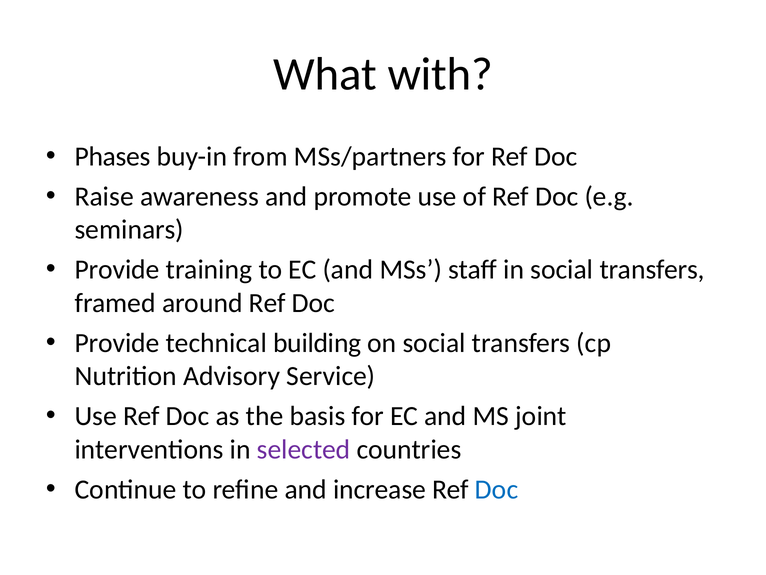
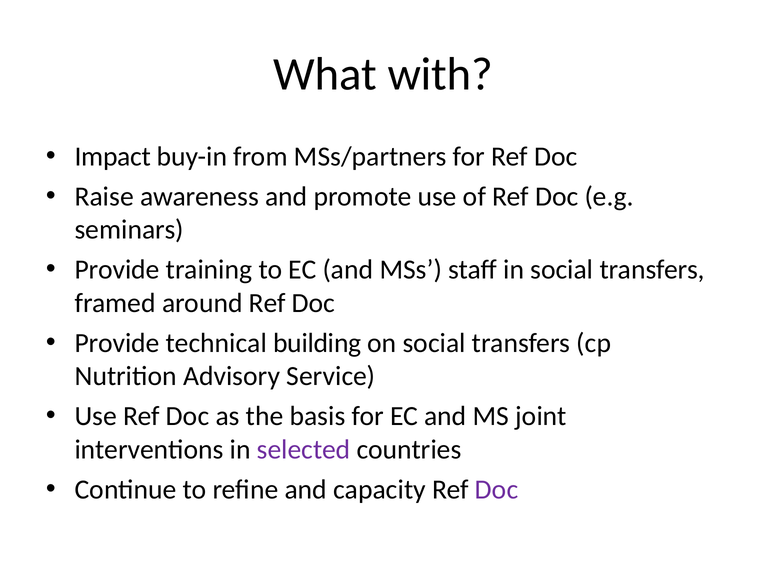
Phases: Phases -> Impact
increase: increase -> capacity
Doc at (497, 489) colour: blue -> purple
